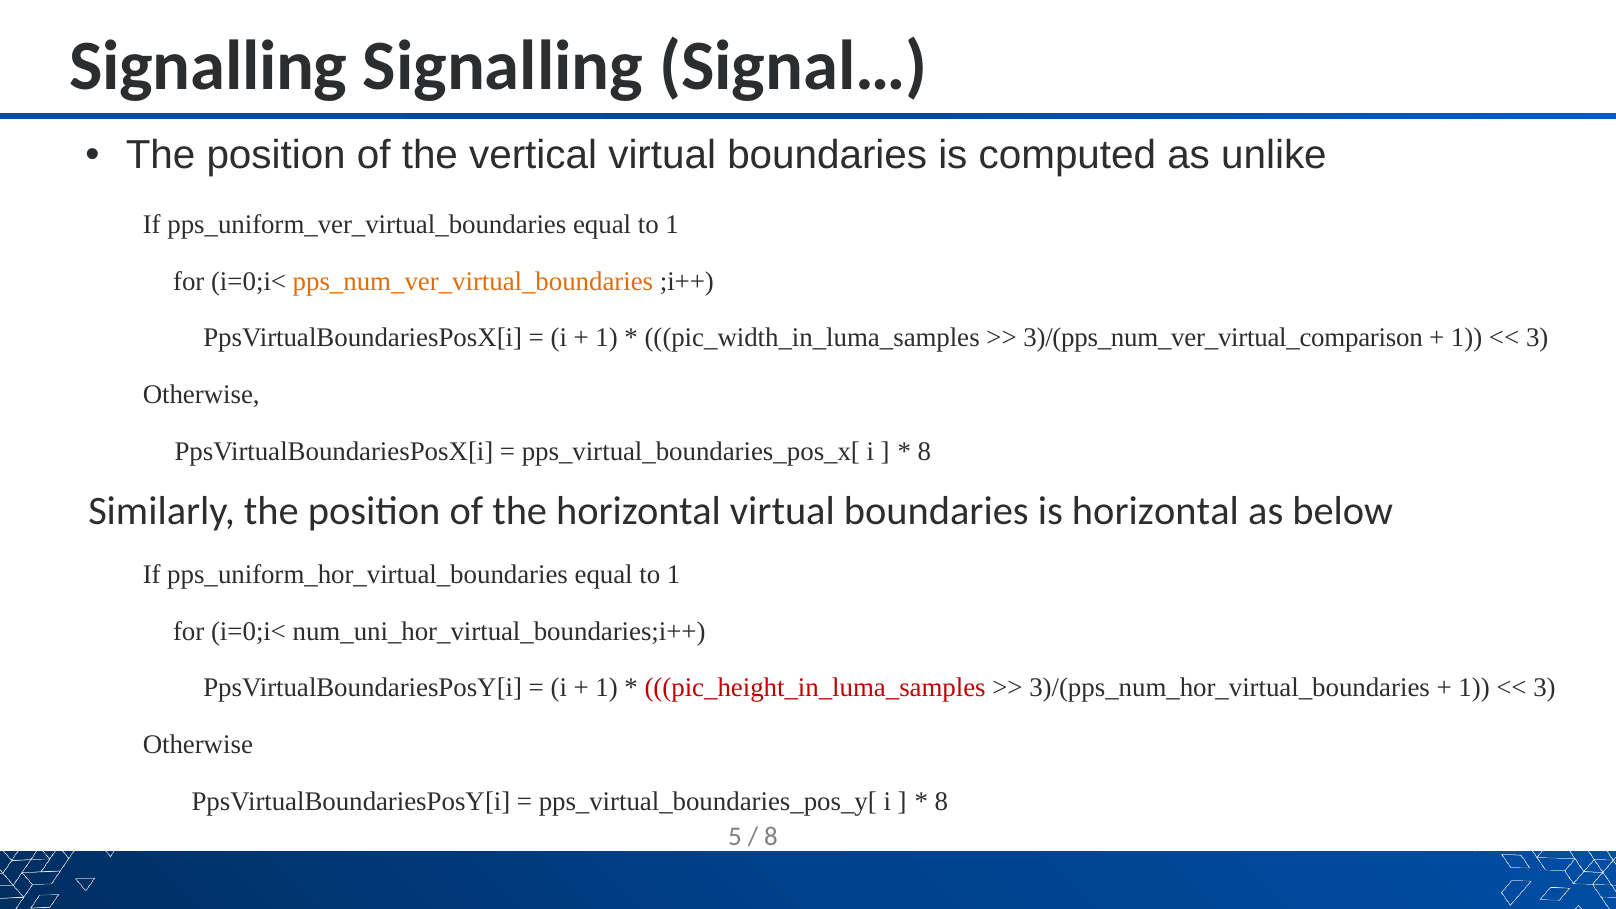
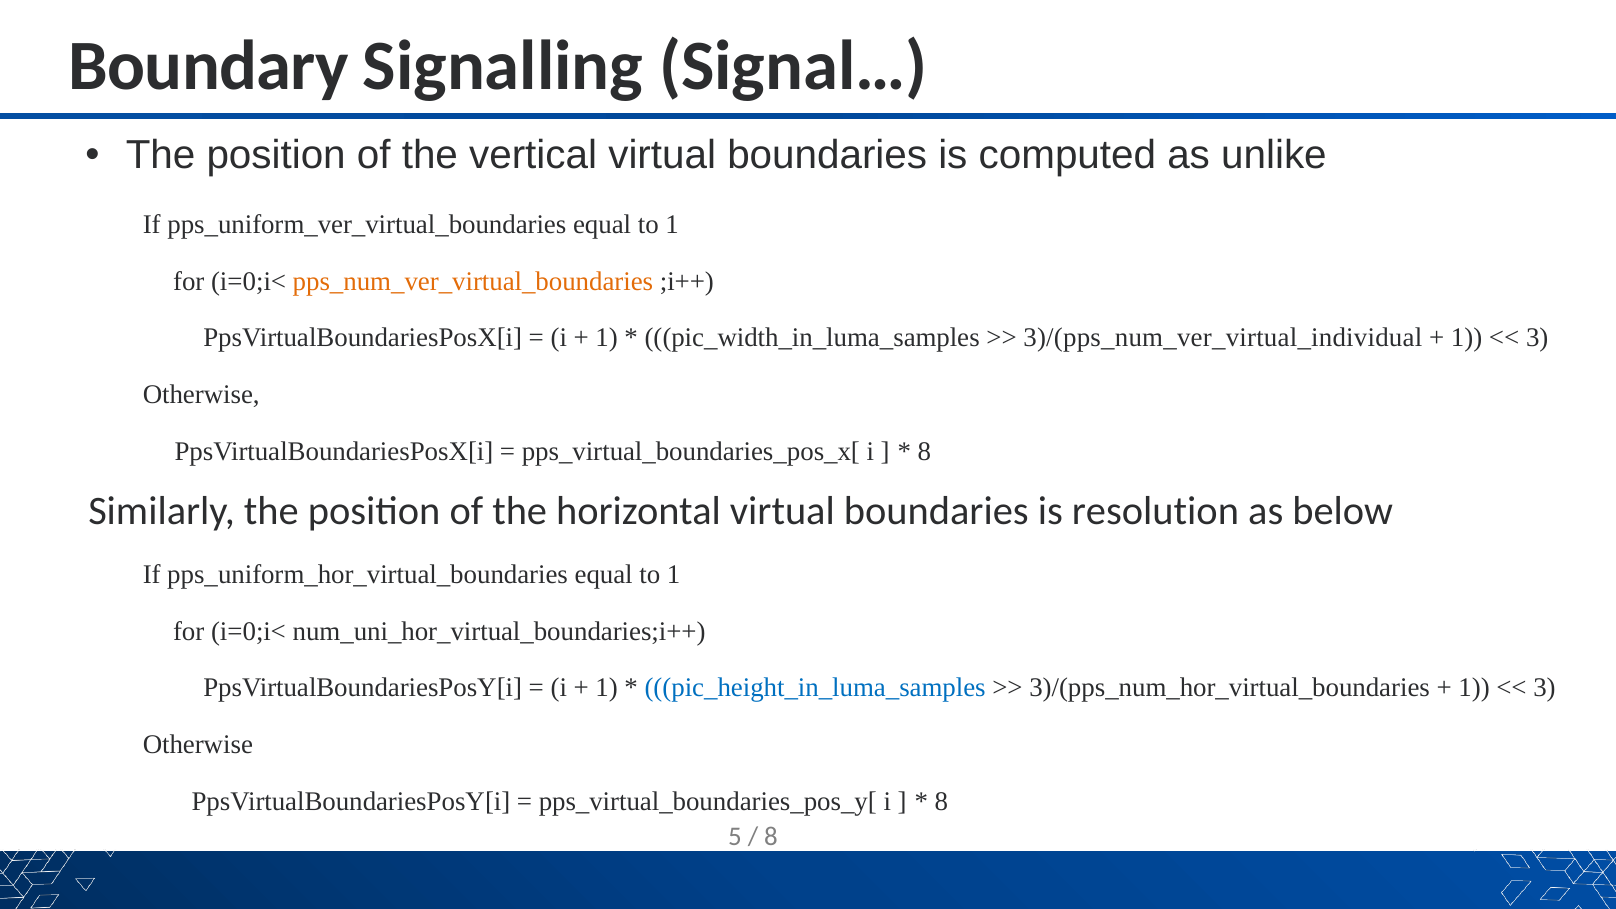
Signalling at (208, 66): Signalling -> Boundary
3)/(pps_num_ver_virtual_comparison: 3)/(pps_num_ver_virtual_comparison -> 3)/(pps_num_ver_virtual_individual
is horizontal: horizontal -> resolution
pic_height_in_luma_samples colour: red -> blue
